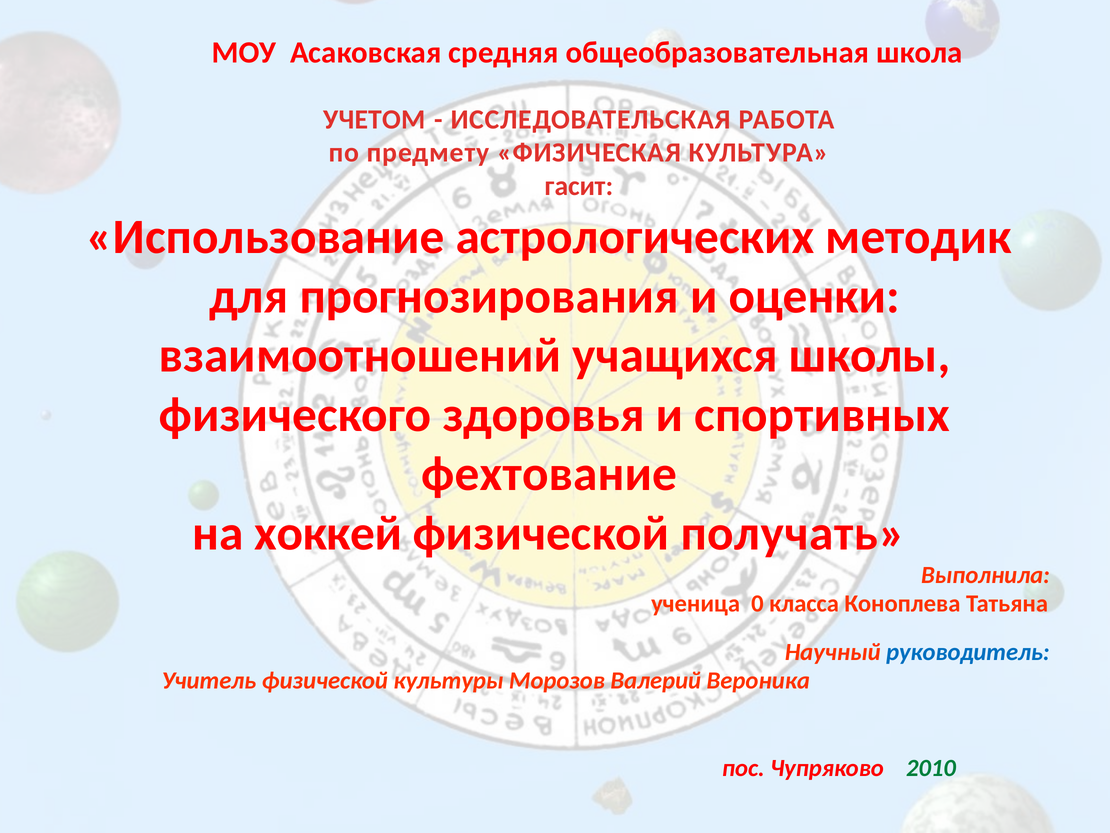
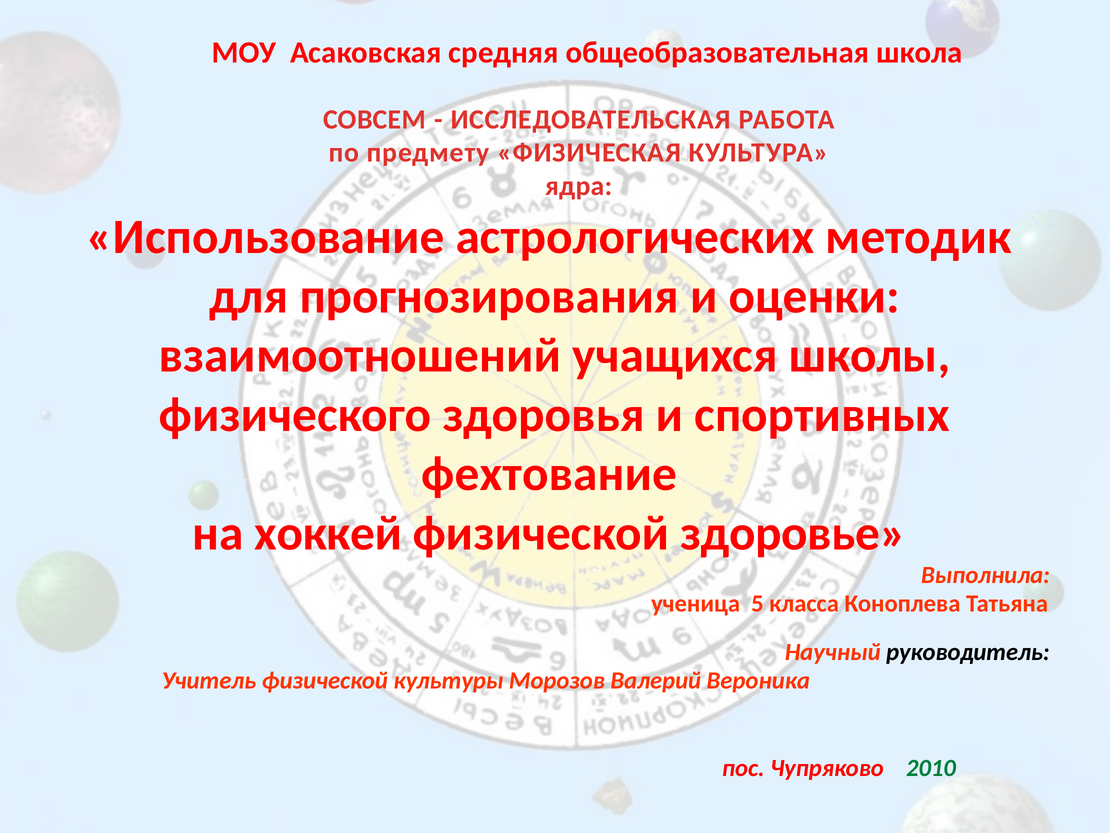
УЧЕТОМ: УЧЕТОМ -> СОВСЕМ
гасит: гасит -> ядра
получать: получать -> здоровье
0: 0 -> 5
руководитель colour: blue -> black
